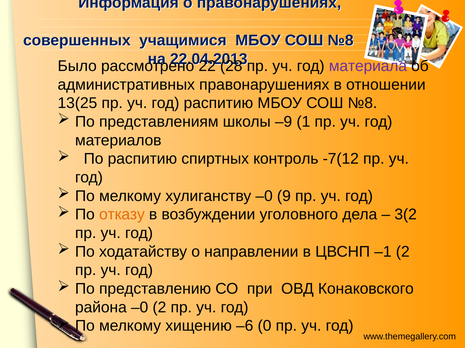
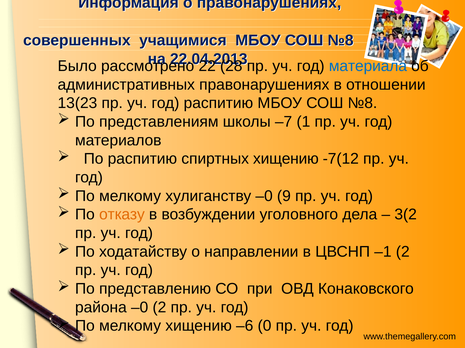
материала colour: purple -> blue
13(25: 13(25 -> 13(23
–9: –9 -> –7
спиртных контроль: контроль -> хищению
